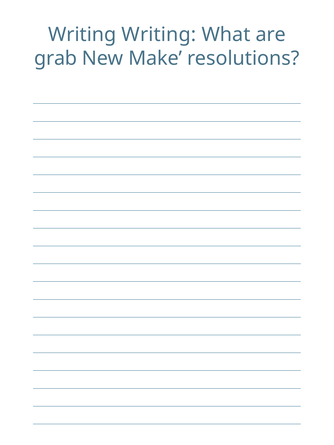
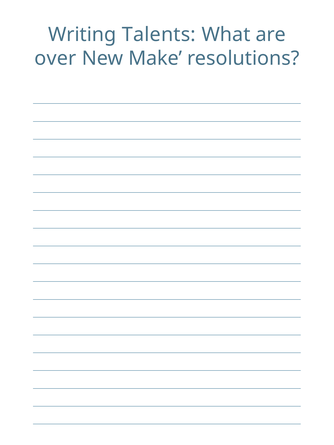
Writing Writing: Writing -> Talents
grab: grab -> over
